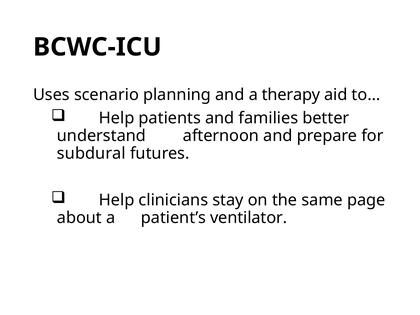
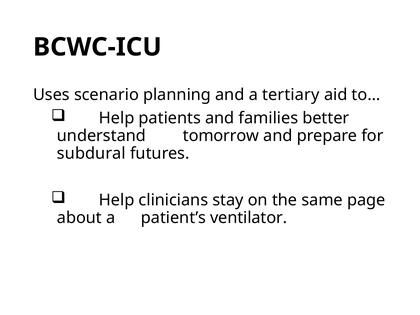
therapy: therapy -> tertiary
afternoon: afternoon -> tomorrow
